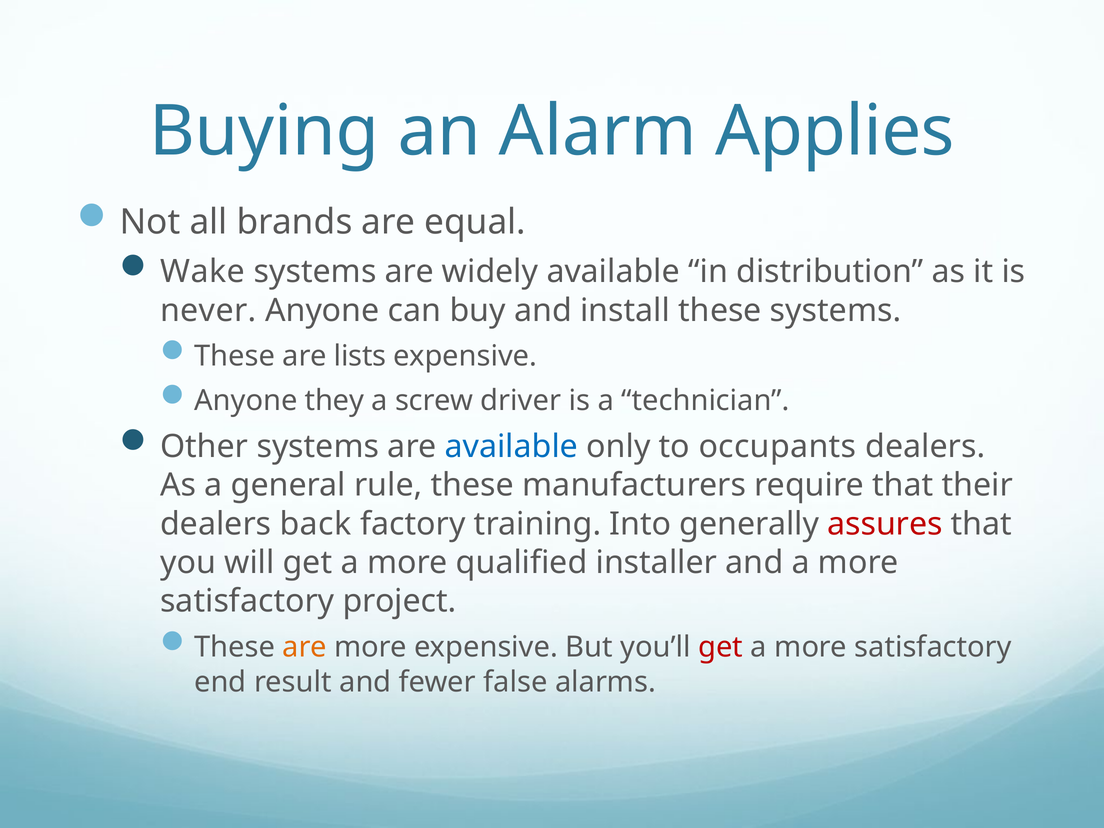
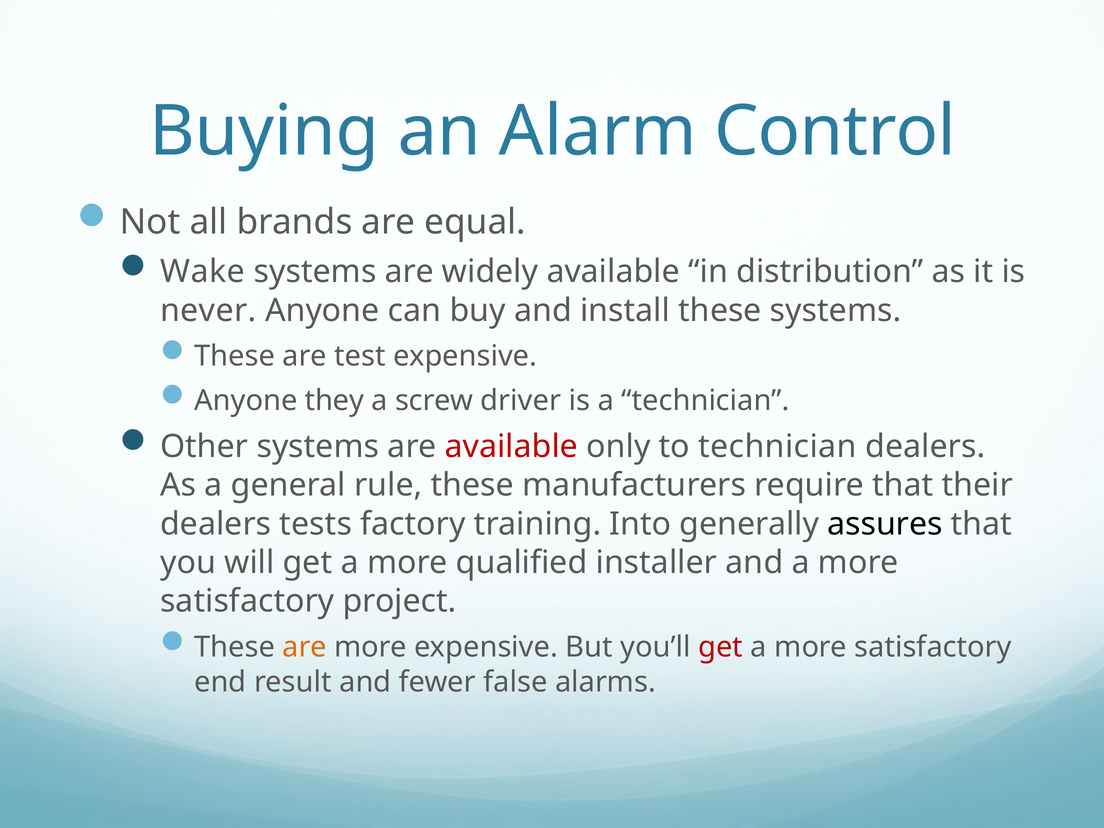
Applies: Applies -> Control
lists: lists -> test
available at (511, 447) colour: blue -> red
to occupants: occupants -> technician
back: back -> tests
assures colour: red -> black
